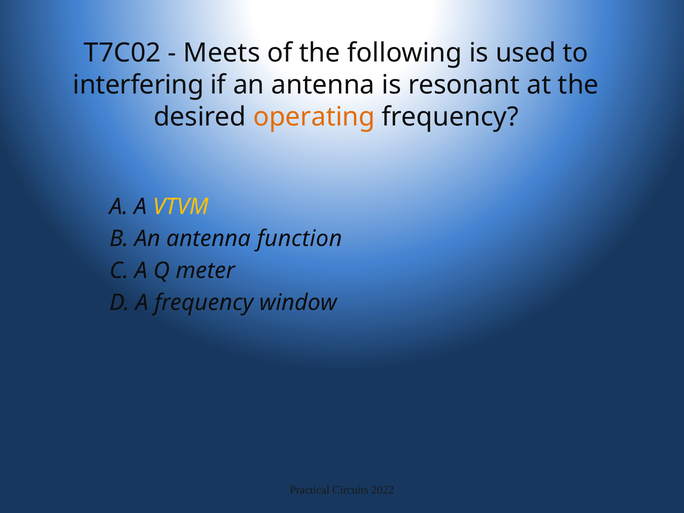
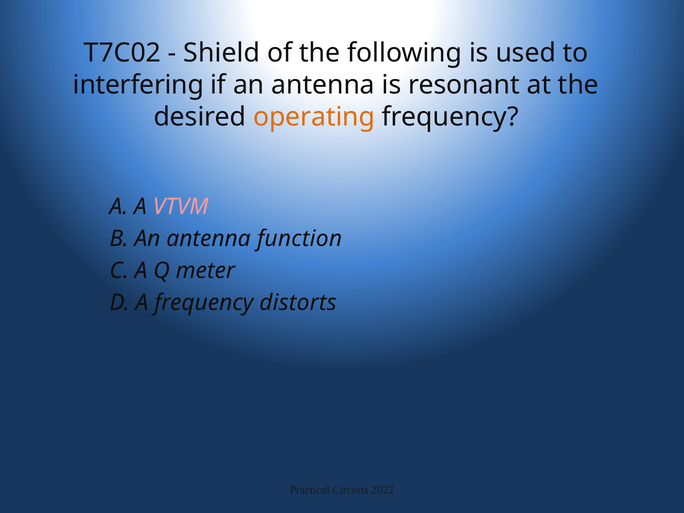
Meets: Meets -> Shield
VTVM colour: yellow -> pink
window: window -> distorts
